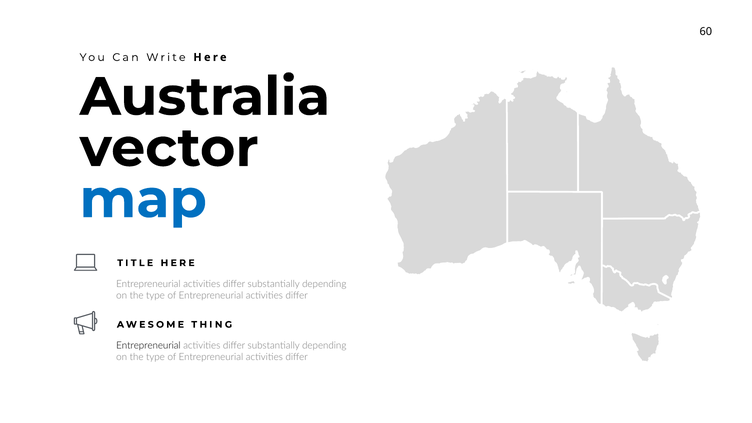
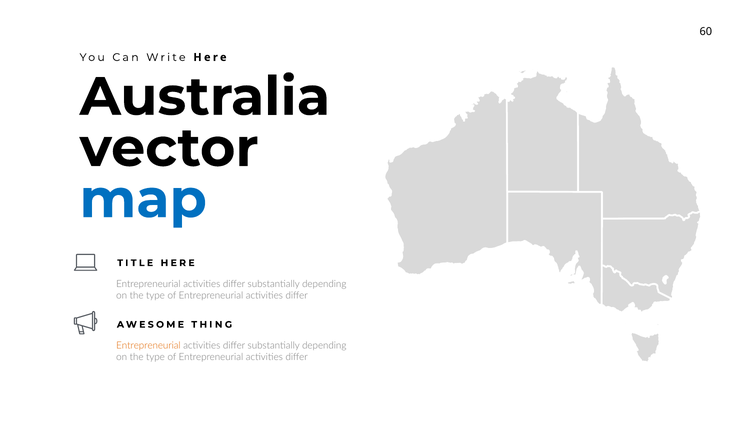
Entrepreneurial at (148, 346) colour: black -> orange
